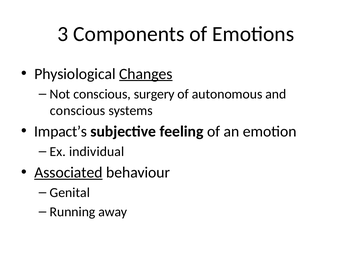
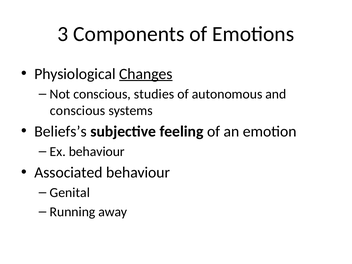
surgery: surgery -> studies
Impact’s: Impact’s -> Beliefs’s
Ex individual: individual -> behaviour
Associated underline: present -> none
